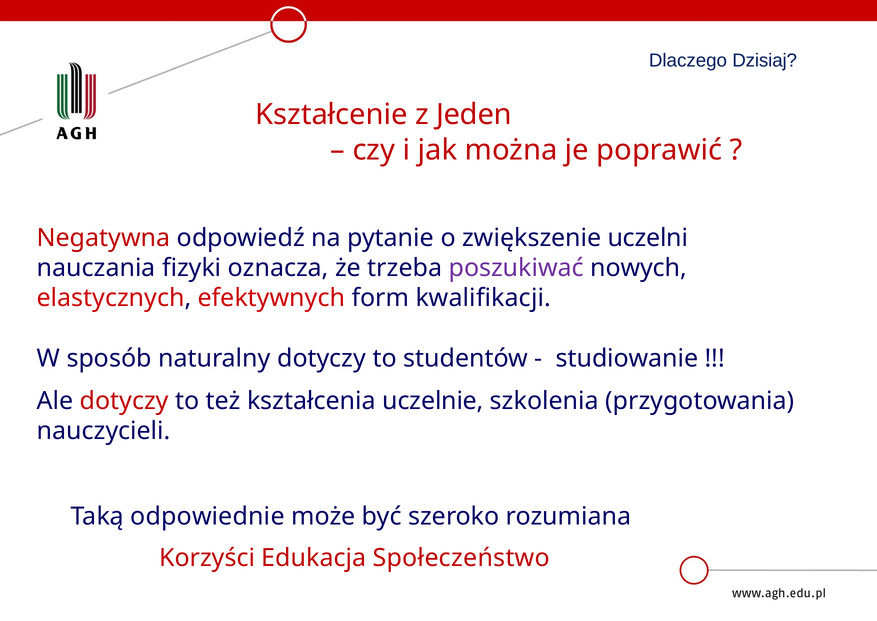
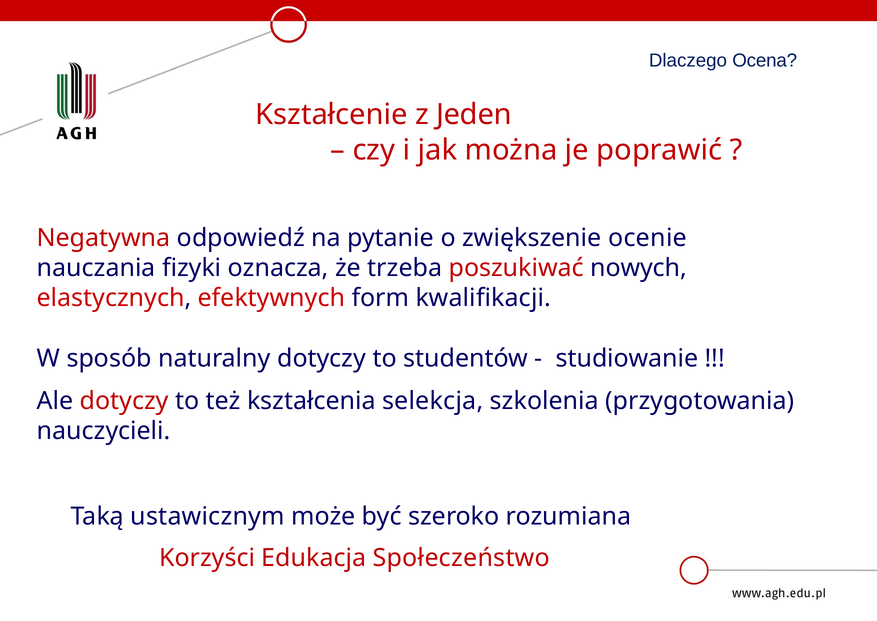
Dzisiaj: Dzisiaj -> Ocena
uczelni: uczelni -> ocenie
poszukiwać colour: purple -> red
uczelnie: uczelnie -> selekcja
odpowiednie: odpowiednie -> ustawicznym
